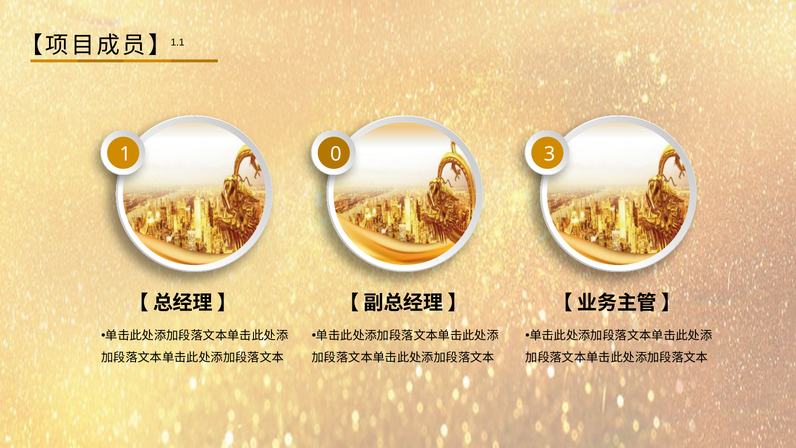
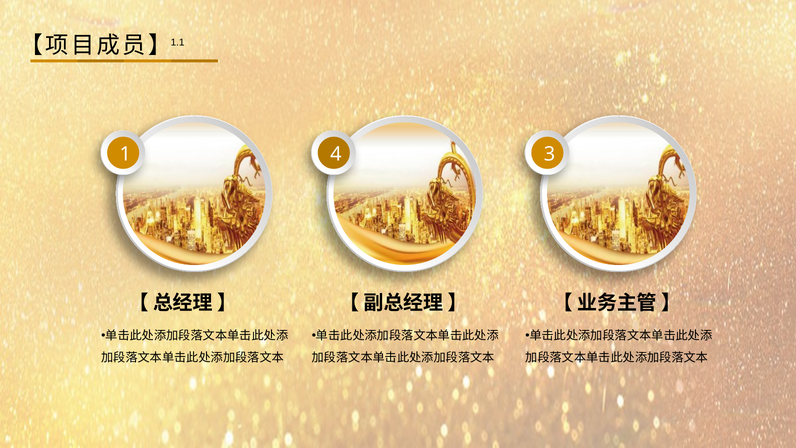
0: 0 -> 4
